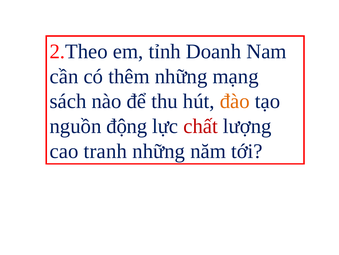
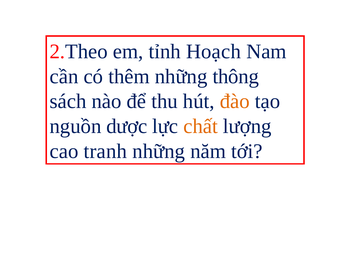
Doanh: Doanh -> Hoạch
mạng: mạng -> thông
động: động -> dược
chất colour: red -> orange
